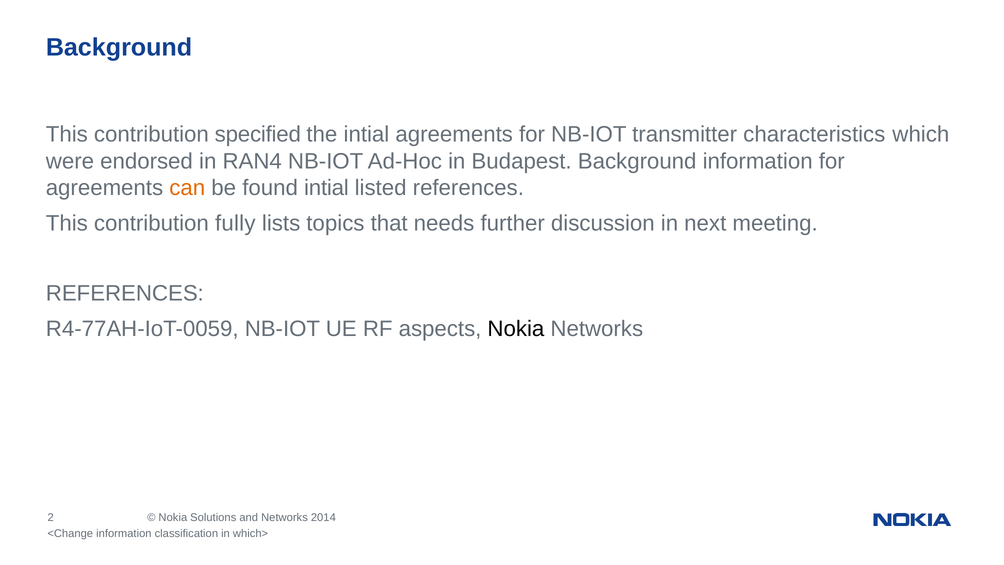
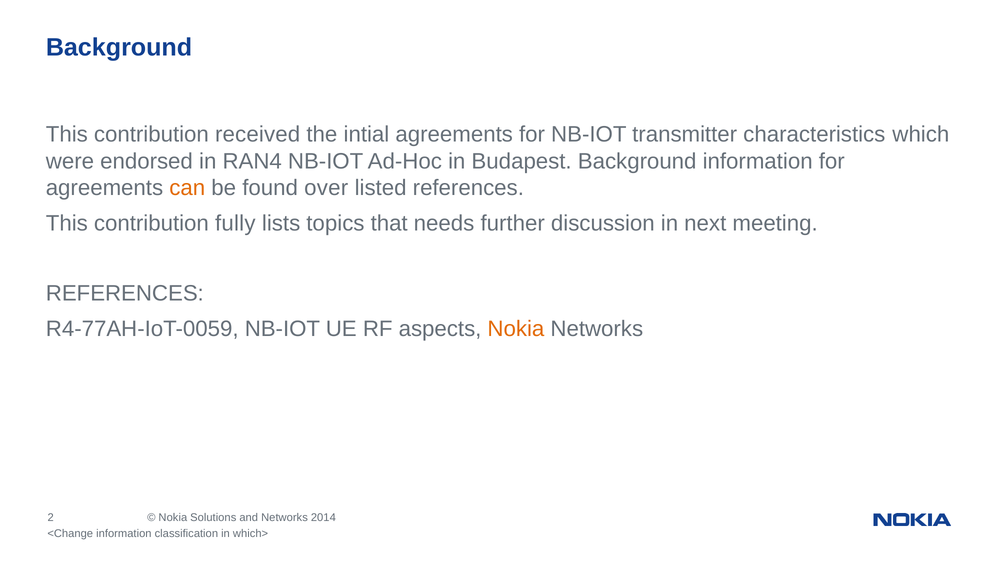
specified: specified -> received
found intial: intial -> over
Nokia at (516, 329) colour: black -> orange
